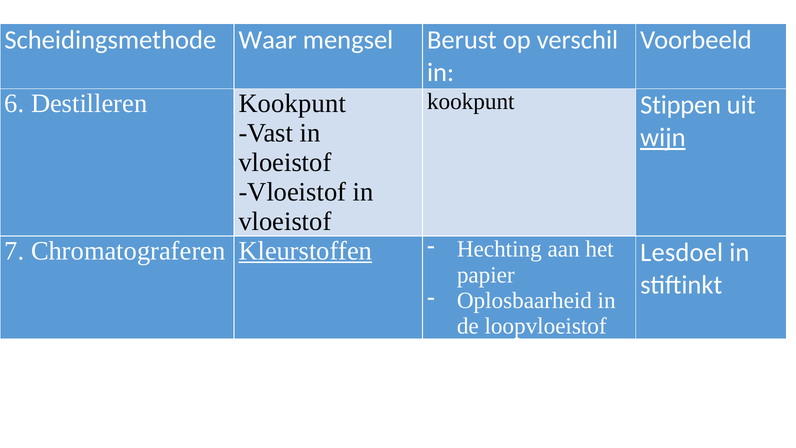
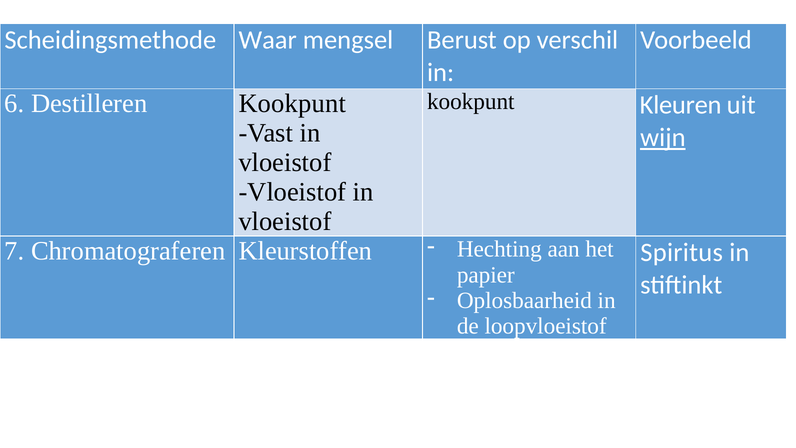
Stippen: Stippen -> Kleuren
Kleurstoffen underline: present -> none
Lesdoel: Lesdoel -> Spiritus
